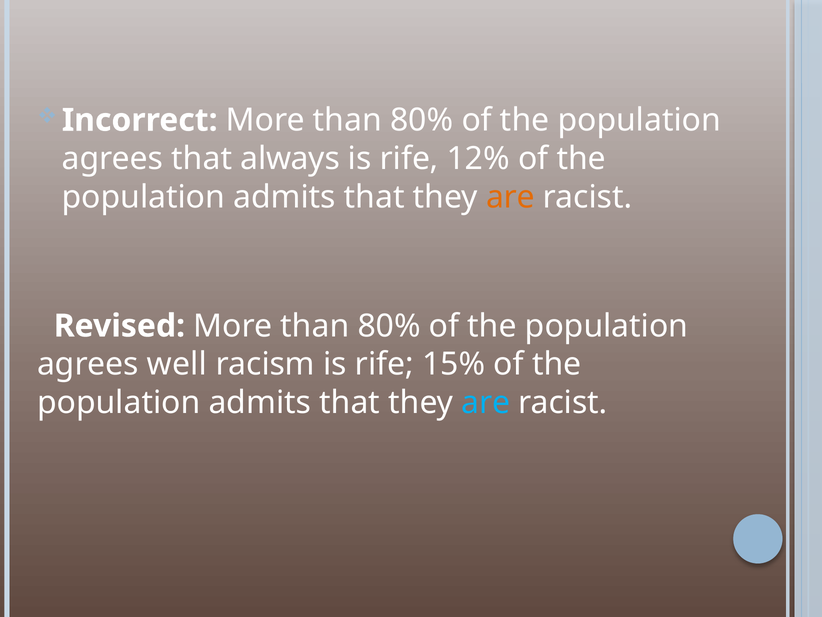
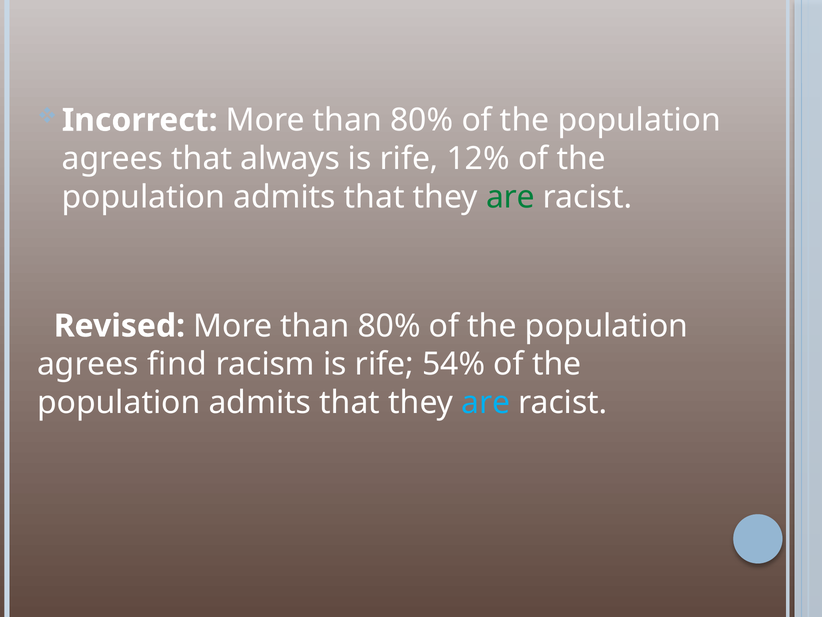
are at (510, 197) colour: orange -> green
well: well -> find
15%: 15% -> 54%
